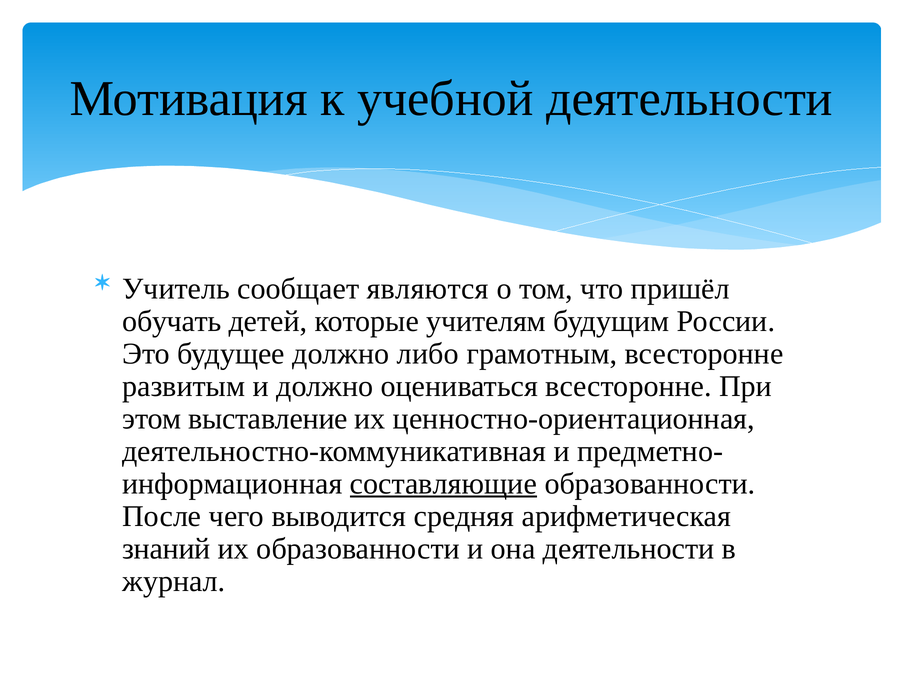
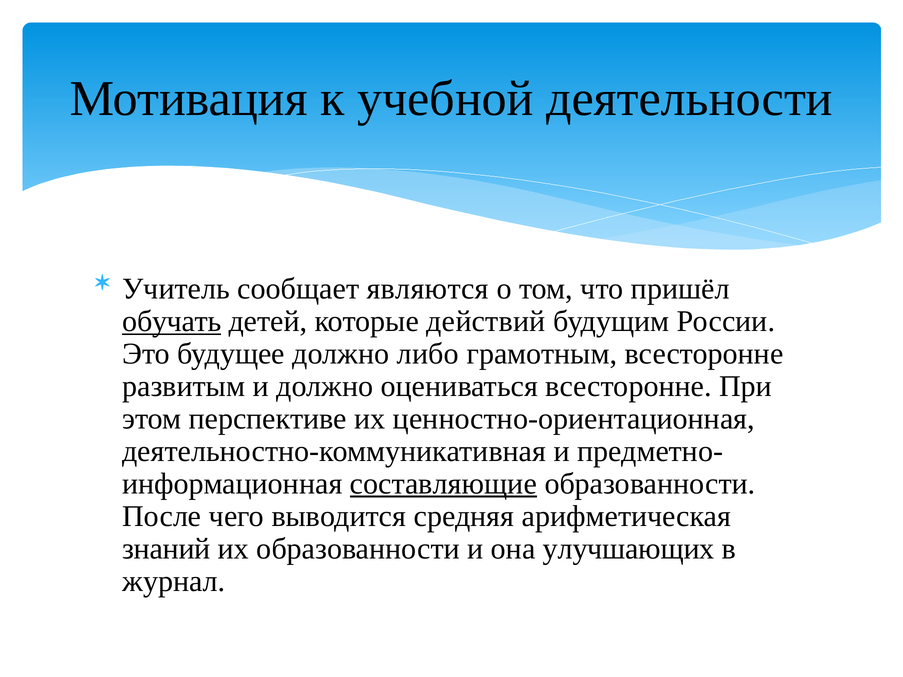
обучать underline: none -> present
учителям: учителям -> действий
выставление: выставление -> перспективе
она деятельности: деятельности -> улучшающих
